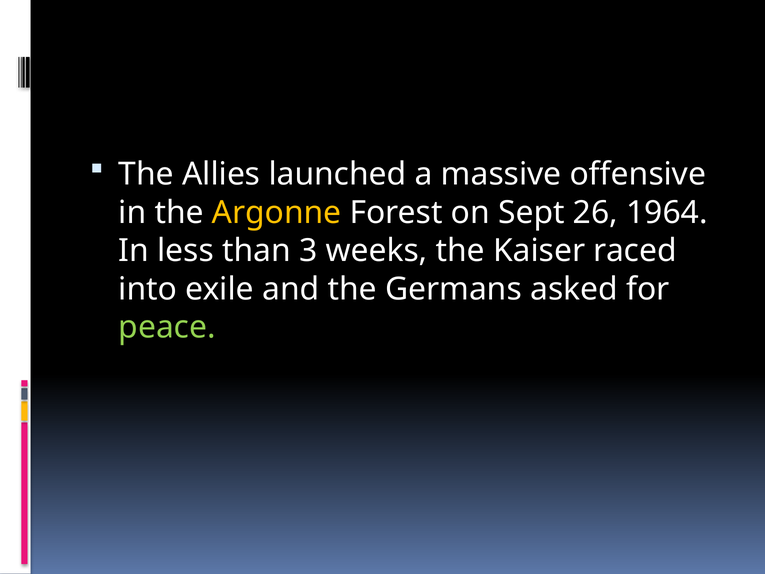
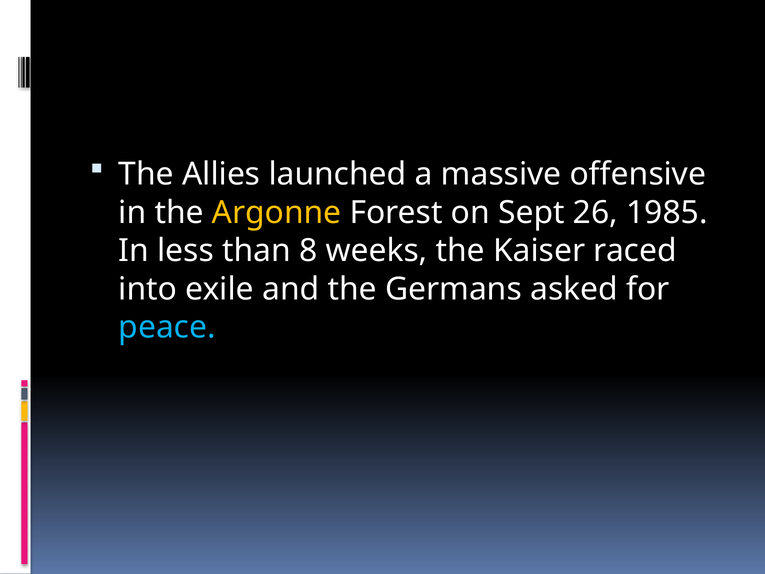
1964: 1964 -> 1985
3: 3 -> 8
peace colour: light green -> light blue
